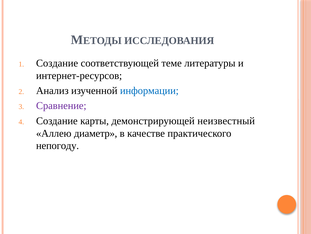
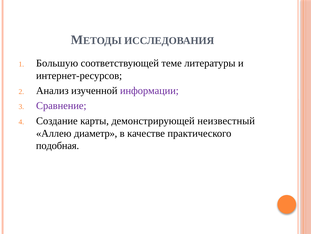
Создание at (57, 63): Создание -> Большую
информации colour: blue -> purple
непогоду: непогоду -> подобная
